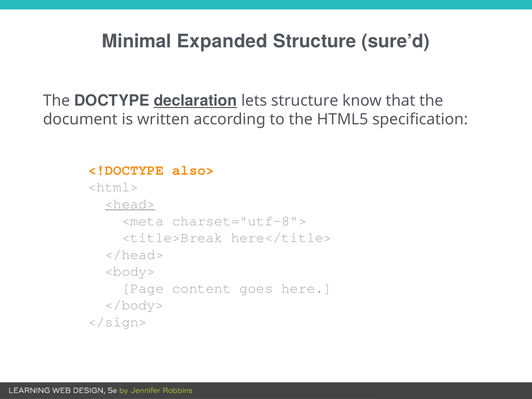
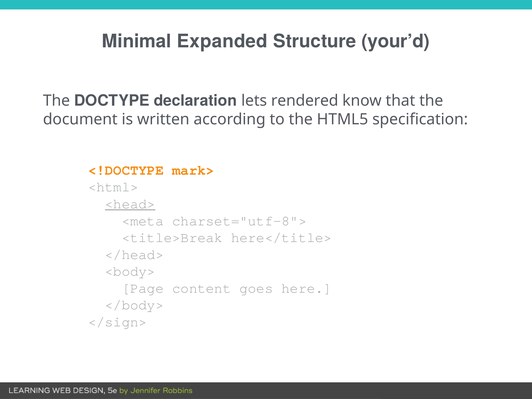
sure’d: sure’d -> your’d
declaration underline: present -> none
lets structure: structure -> rendered
also>: also> -> mark>
